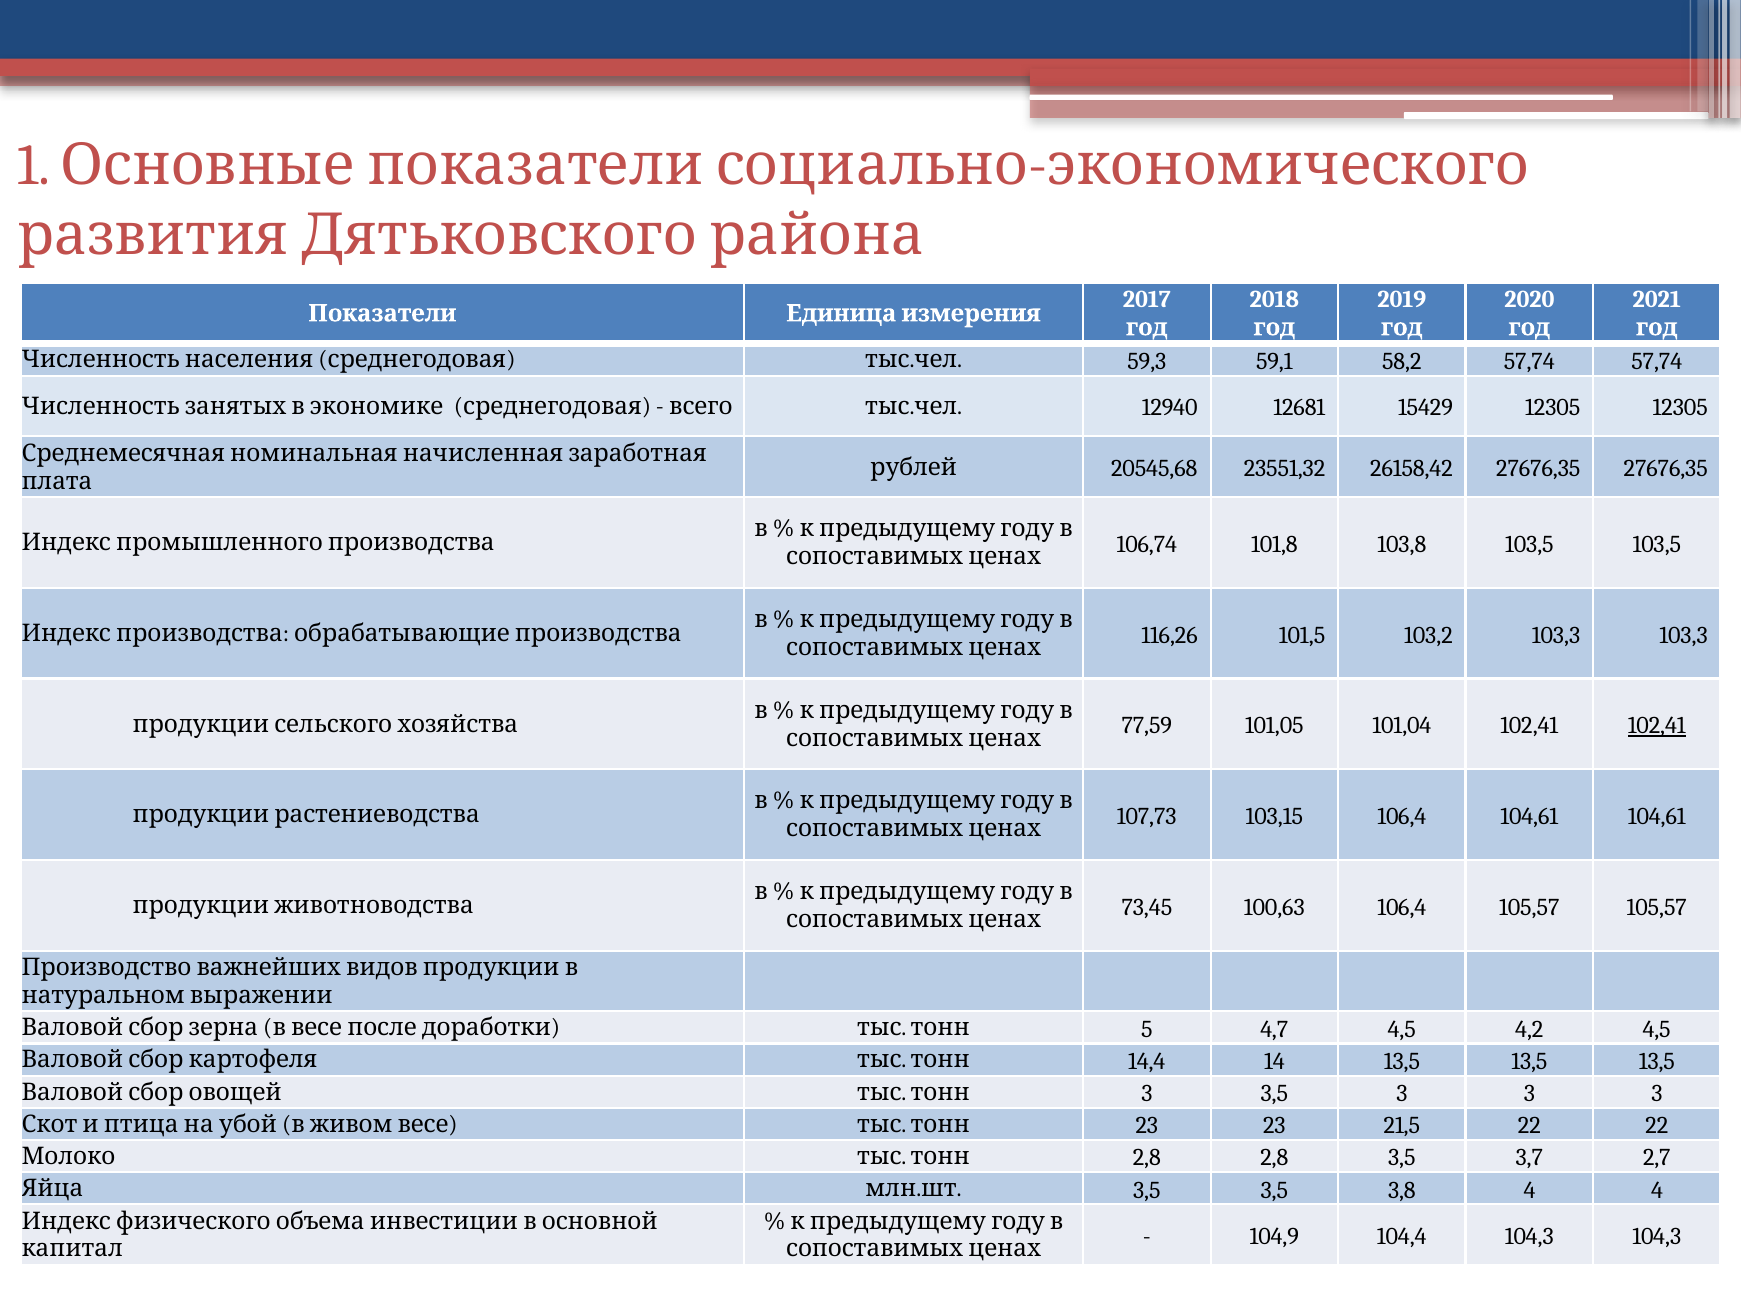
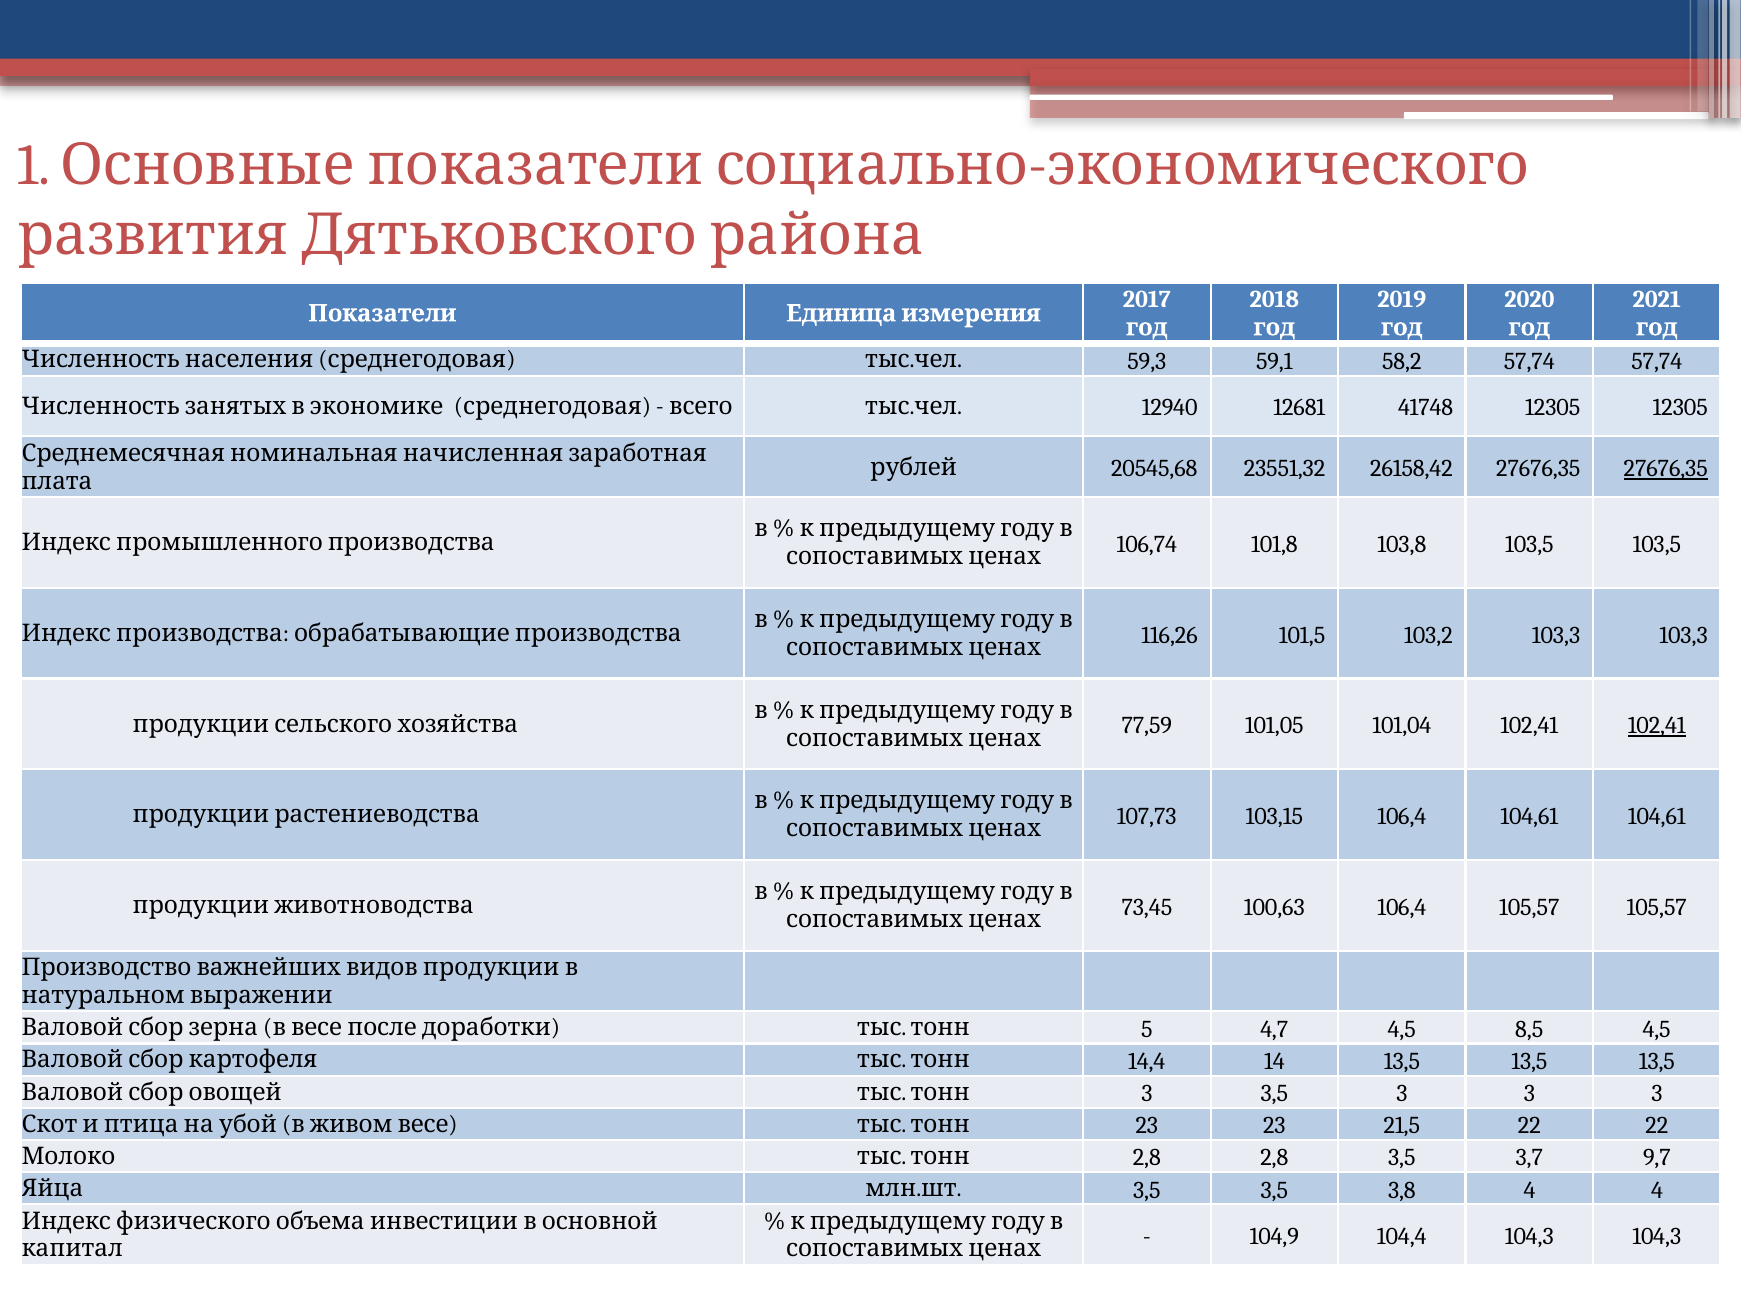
15429: 15429 -> 41748
27676,35 at (1666, 469) underline: none -> present
4,2: 4,2 -> 8,5
2,7: 2,7 -> 9,7
